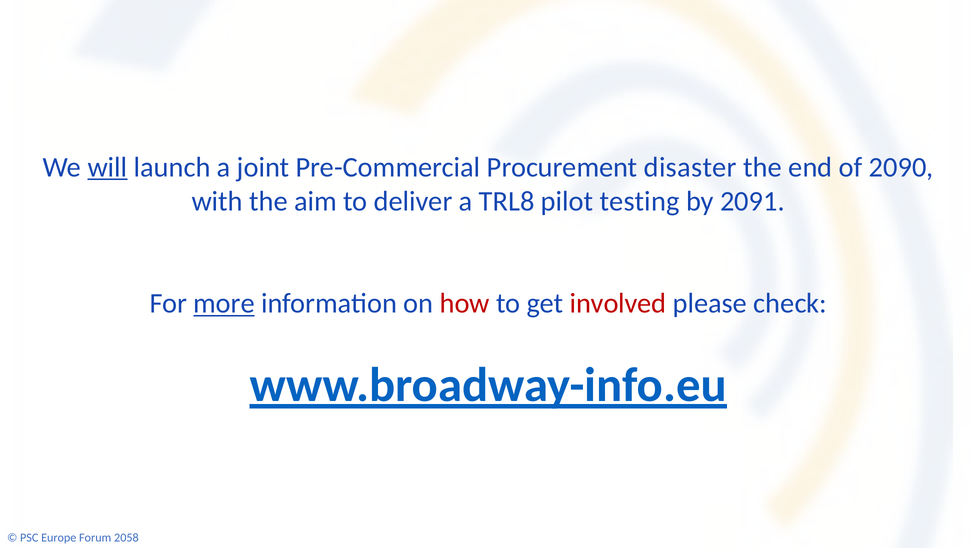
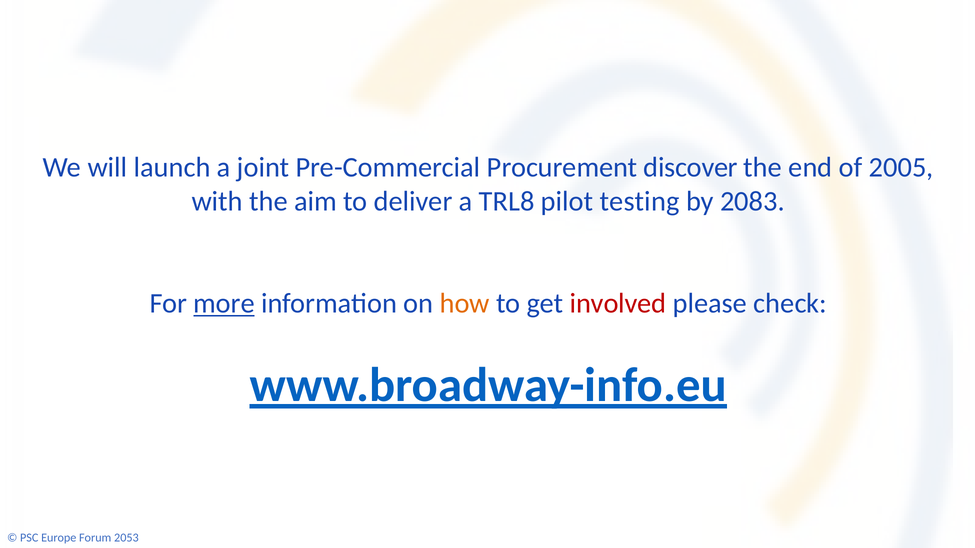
will underline: present -> none
disaster: disaster -> discover
2090: 2090 -> 2005
2091: 2091 -> 2083
how colour: red -> orange
2058: 2058 -> 2053
